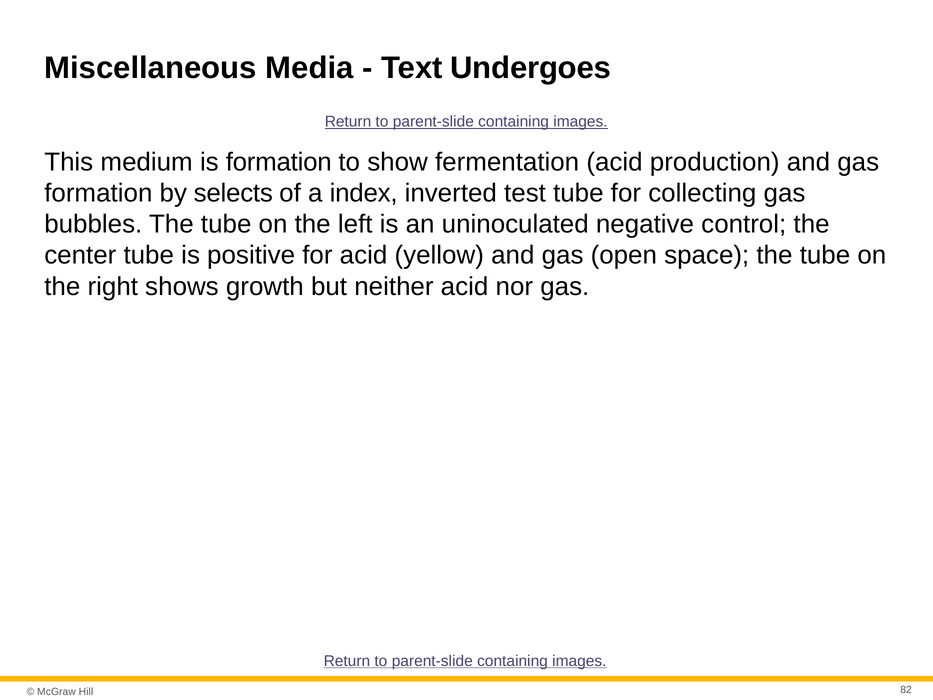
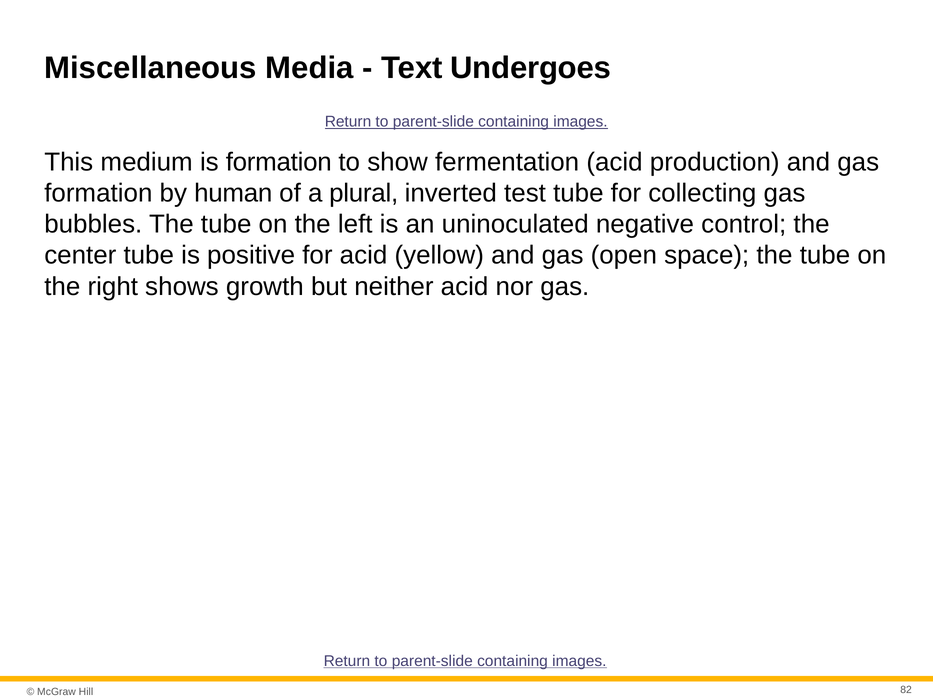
selects: selects -> human
index: index -> plural
